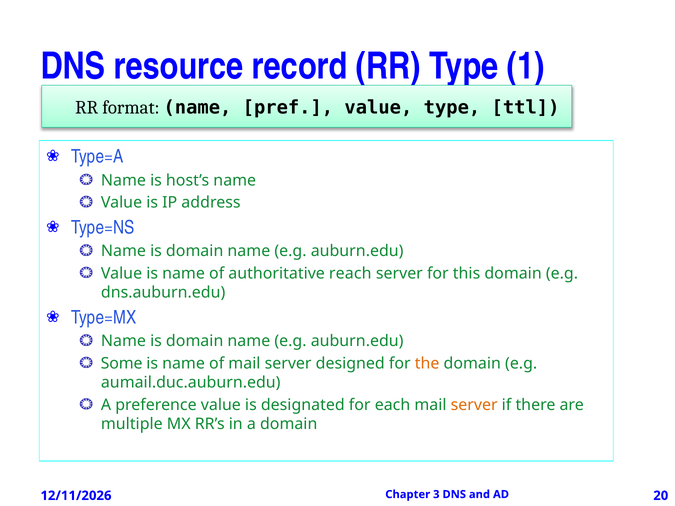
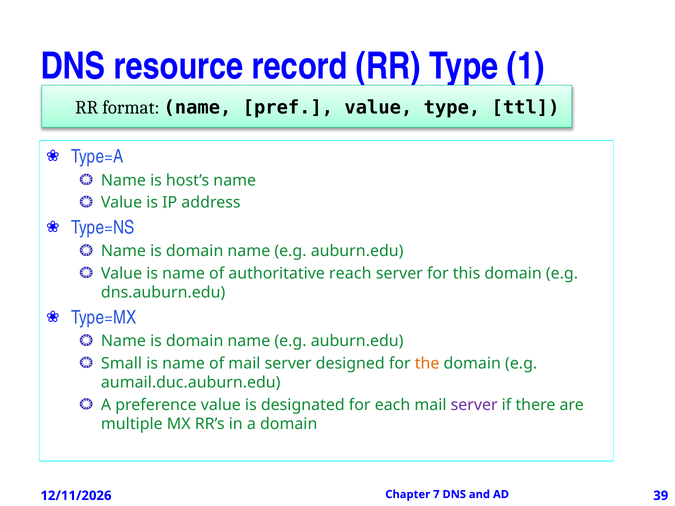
Some: Some -> Small
server at (474, 405) colour: orange -> purple
3: 3 -> 7
20: 20 -> 39
